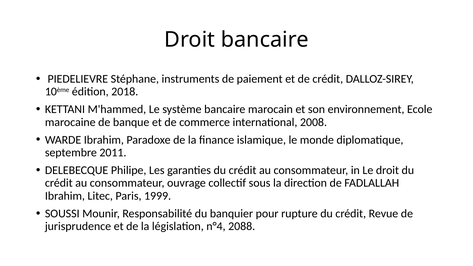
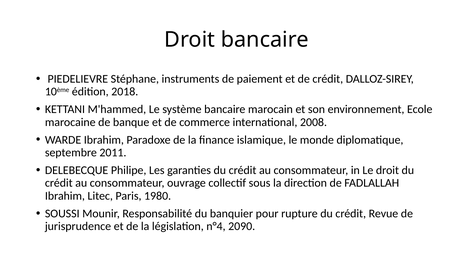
1999: 1999 -> 1980
2088: 2088 -> 2090
